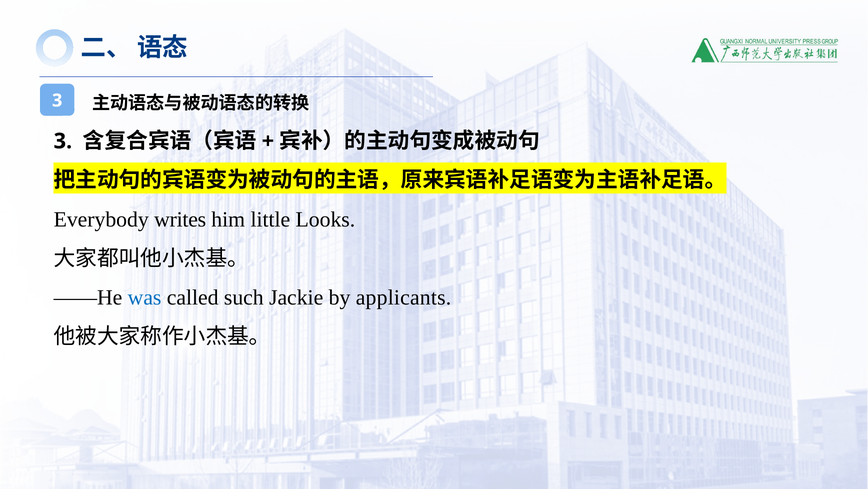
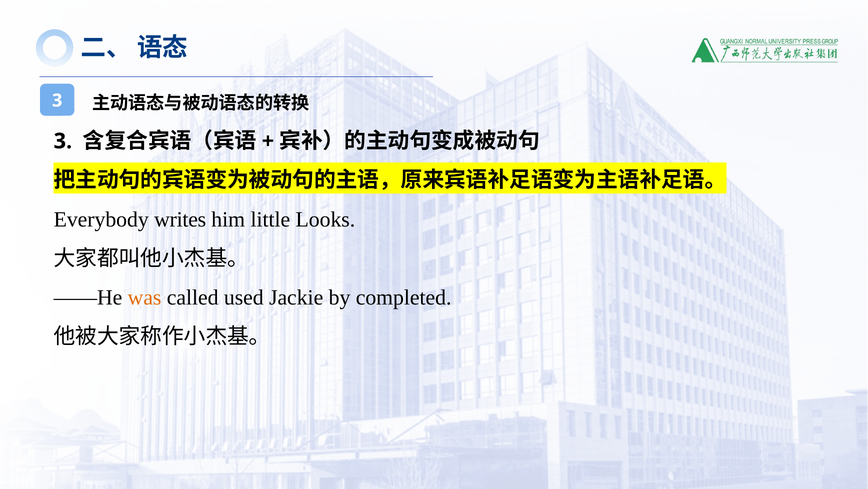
was colour: blue -> orange
such: such -> used
applicants: applicants -> completed
